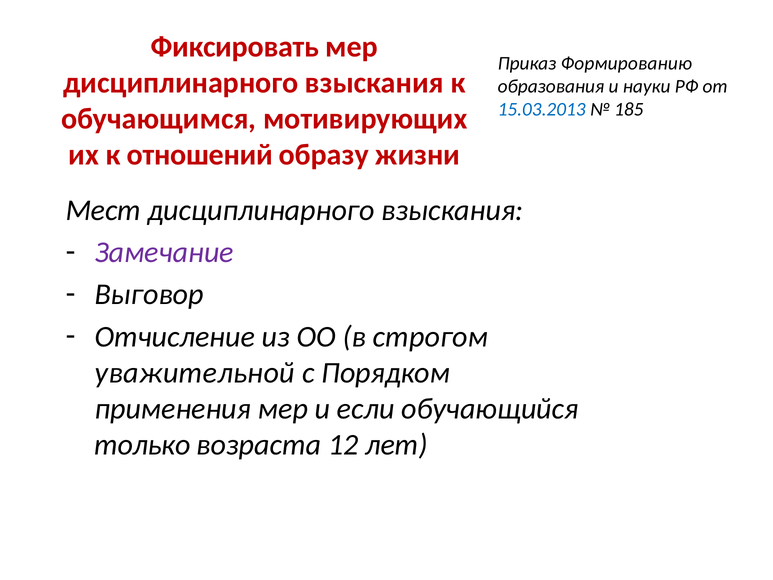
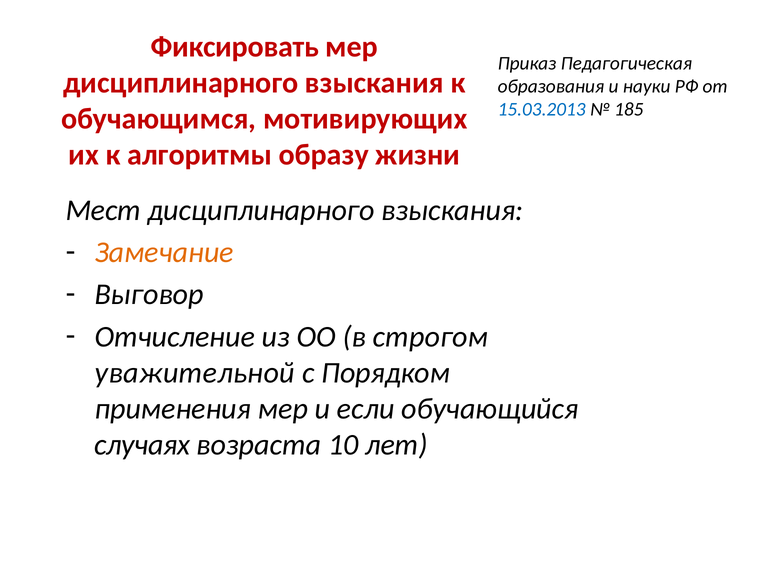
Формированию: Формированию -> Педагогическая
отношений: отношений -> алгоритмы
Замечание colour: purple -> orange
только: только -> случаях
12: 12 -> 10
